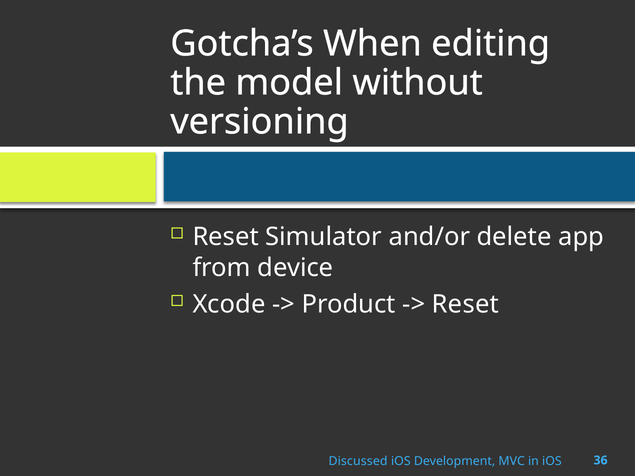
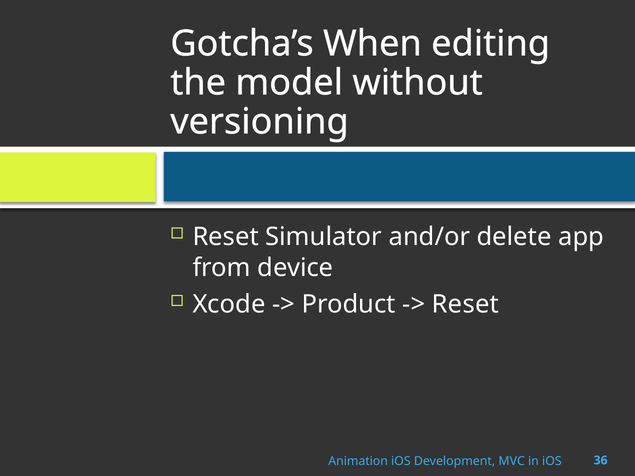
Discussed: Discussed -> Animation
